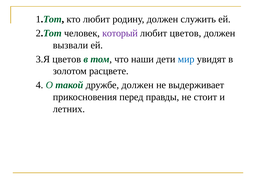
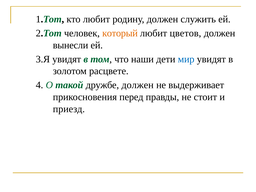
который colour: purple -> orange
вызвали: вызвали -> вынесли
3.Я цветов: цветов -> увидят
летних: летних -> приезд
